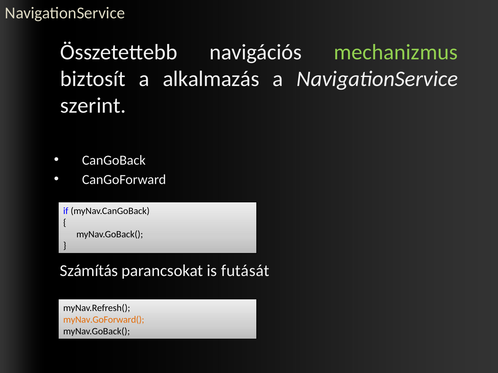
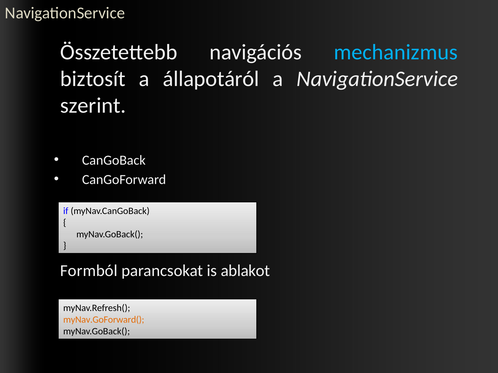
mechanizmus colour: light green -> light blue
alkalmazás: alkalmazás -> állapotáról
Számítás: Számítás -> Formból
futását: futását -> ablakot
